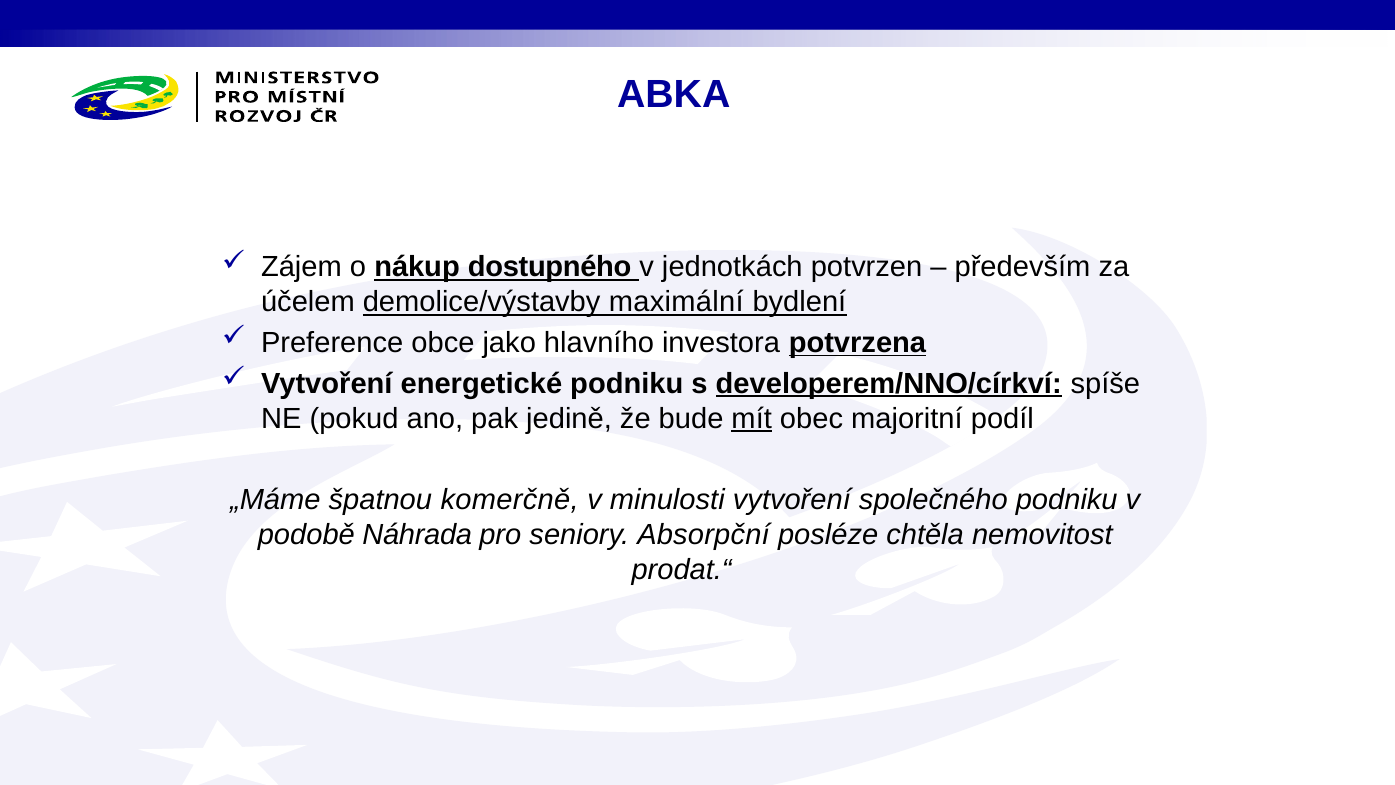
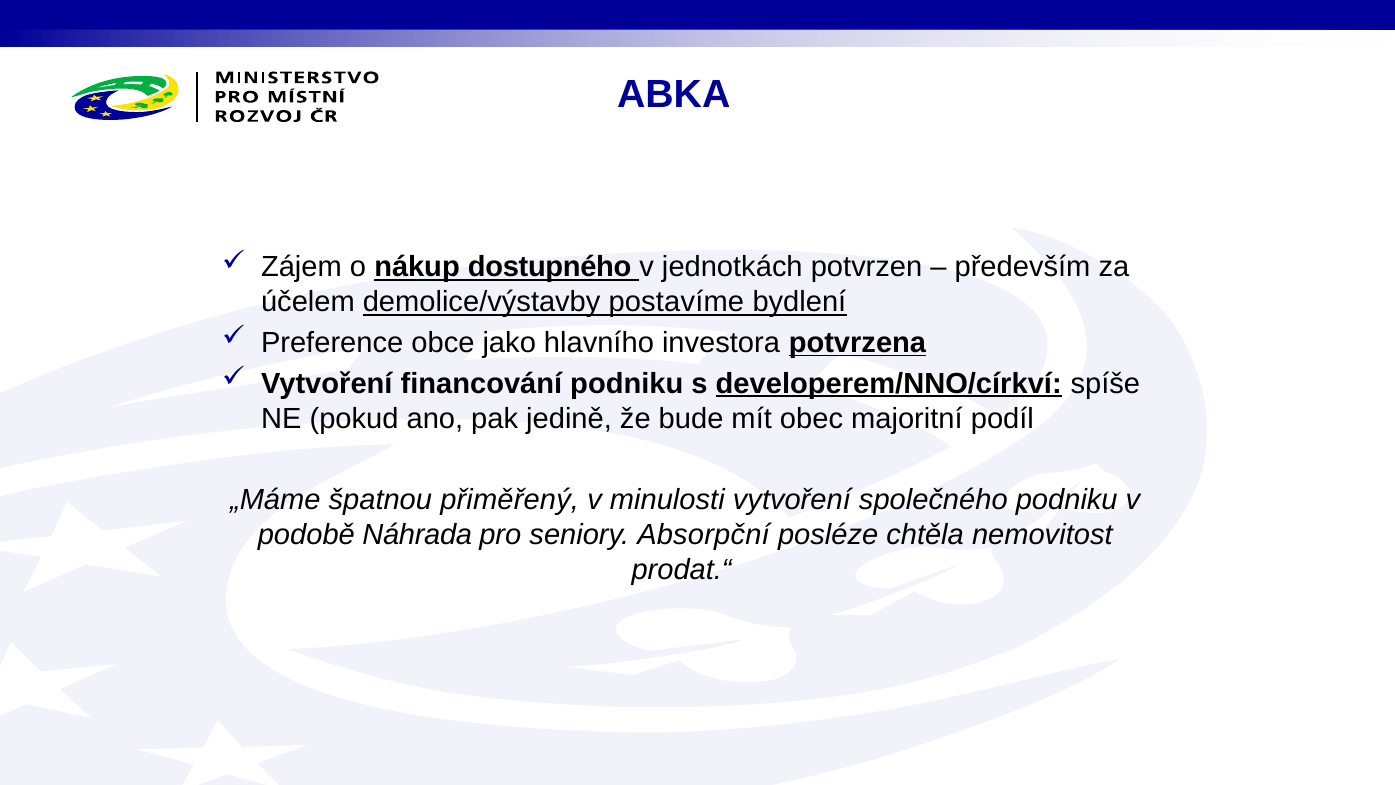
maximální: maximální -> postavíme
energetické: energetické -> financování
mít underline: present -> none
komerčně: komerčně -> přiměřený
